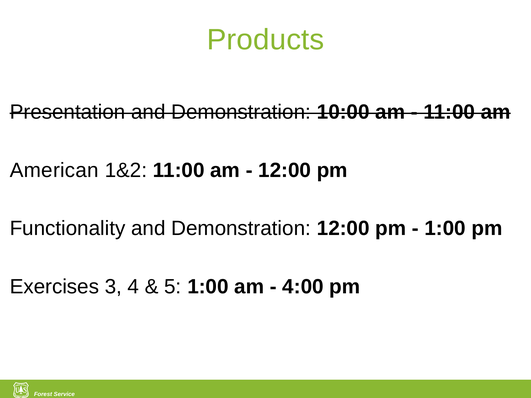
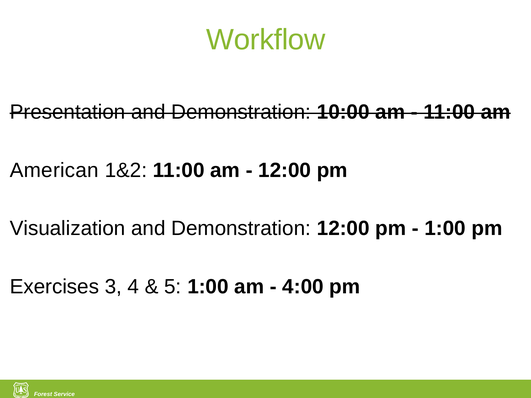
Products: Products -> Workflow
Functionality: Functionality -> Visualization
